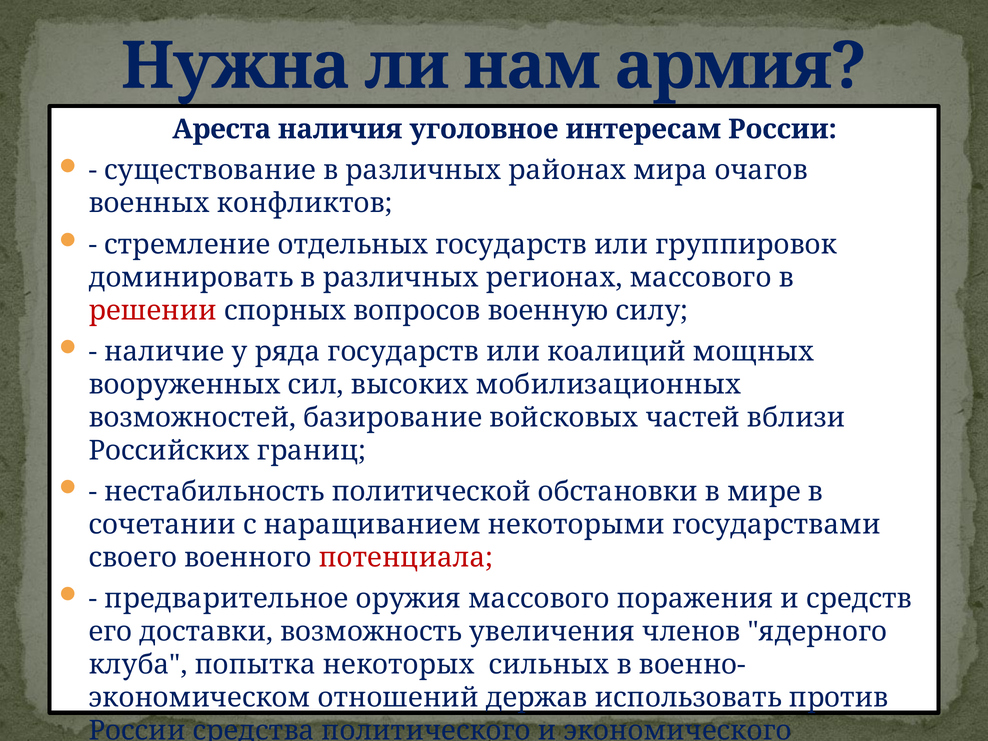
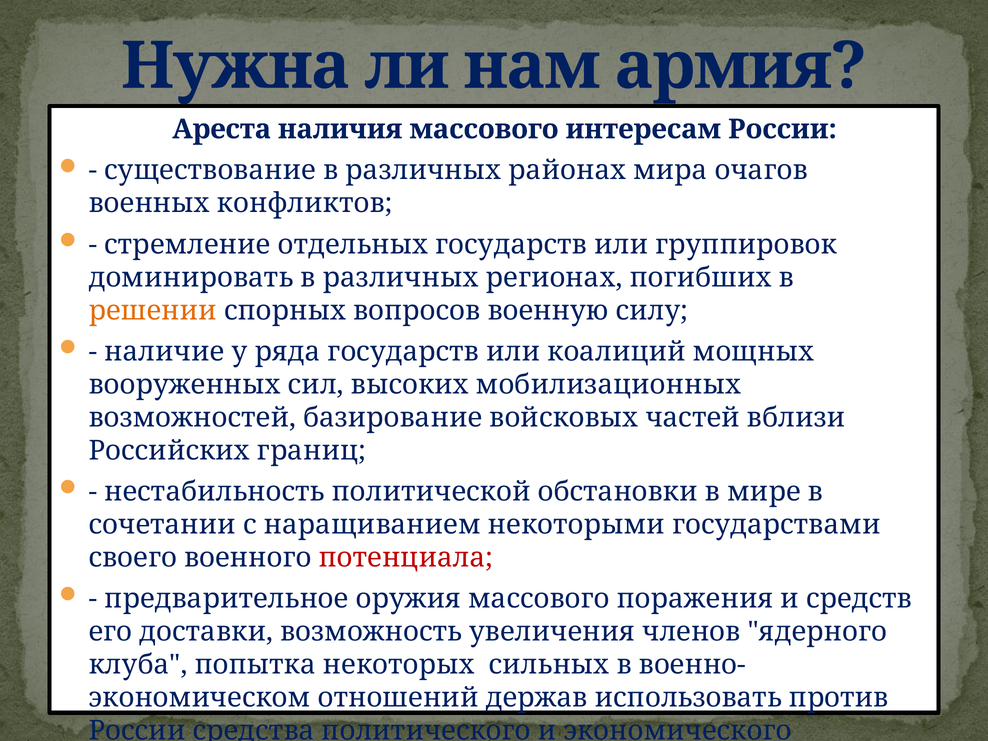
наличия уголовное: уголовное -> массового
регионах массового: массового -> погибших
решении colour: red -> orange
